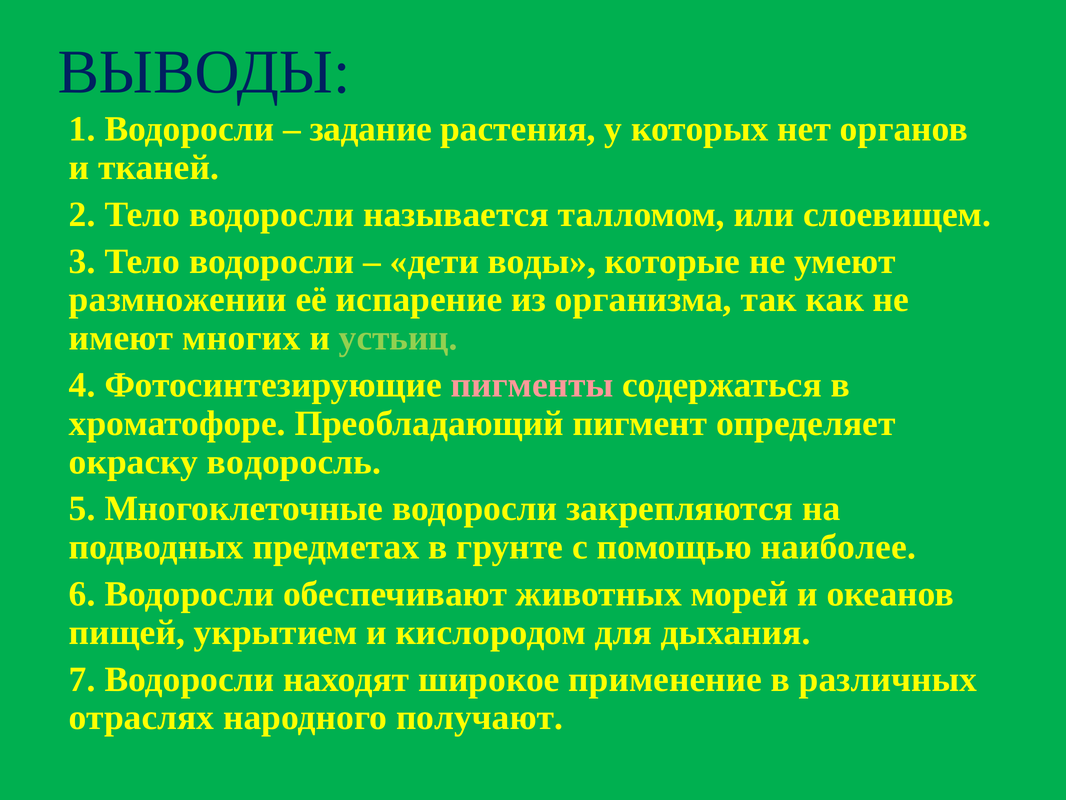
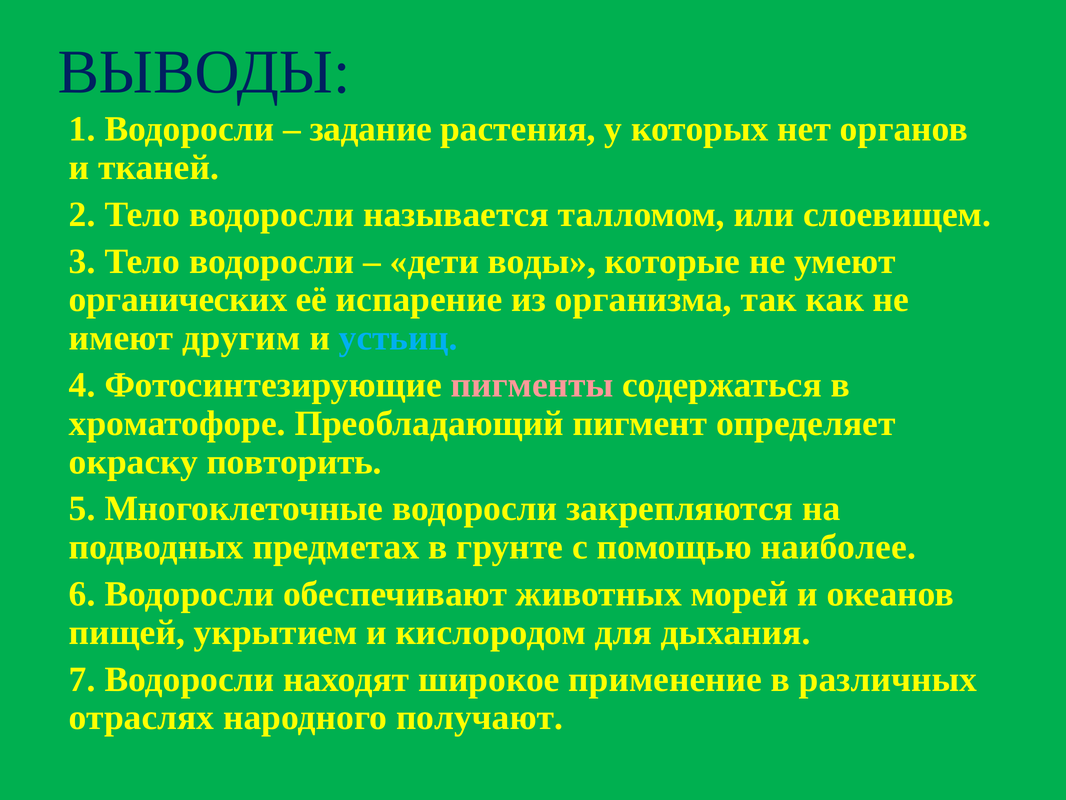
размножении: размножении -> органических
многих: многих -> другим
устьиц colour: light green -> light blue
водоросль: водоросль -> повторить
